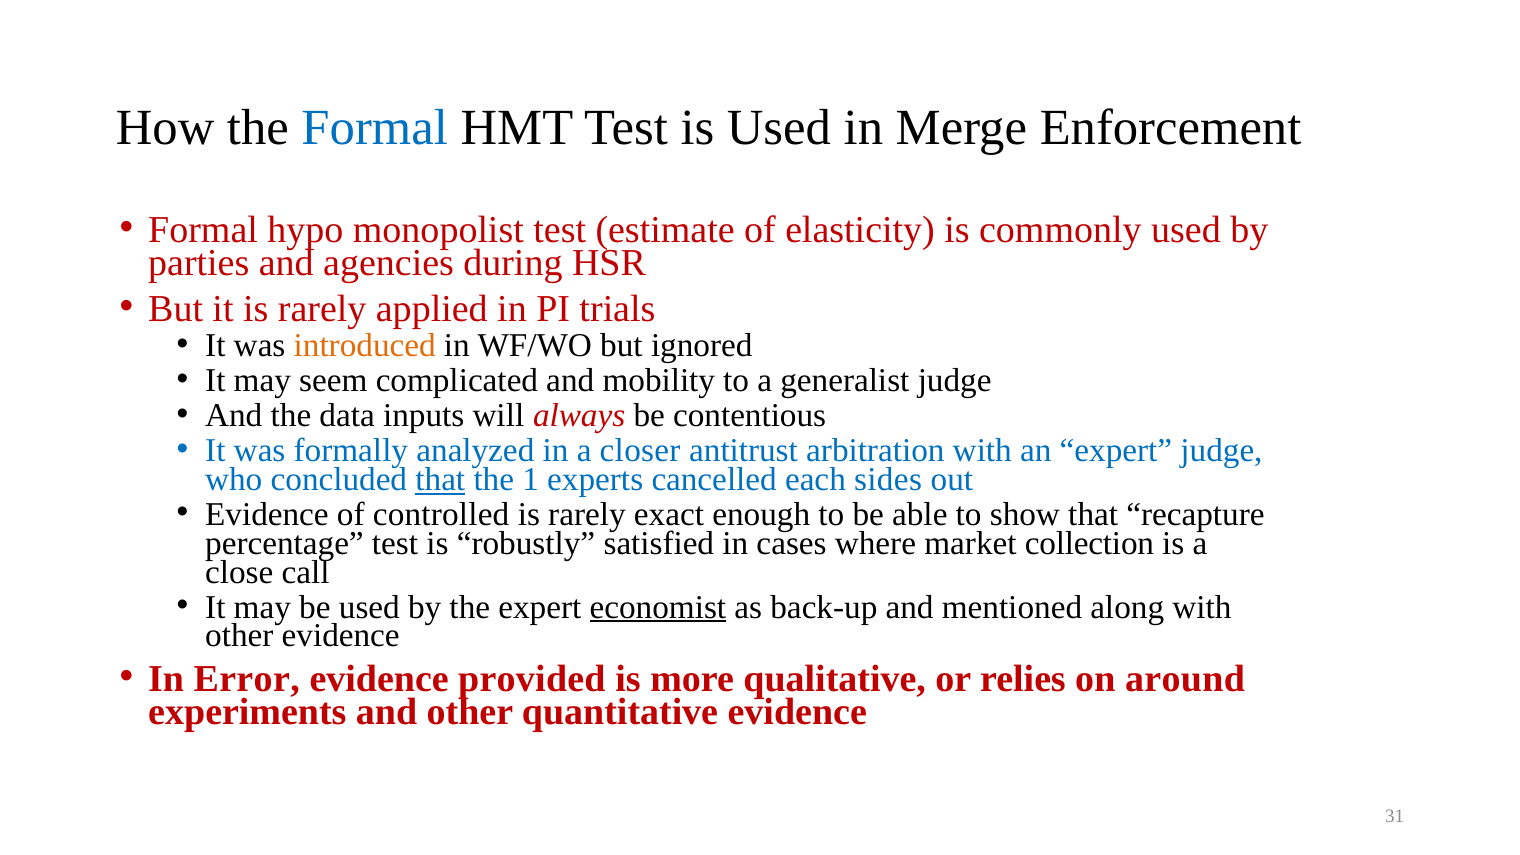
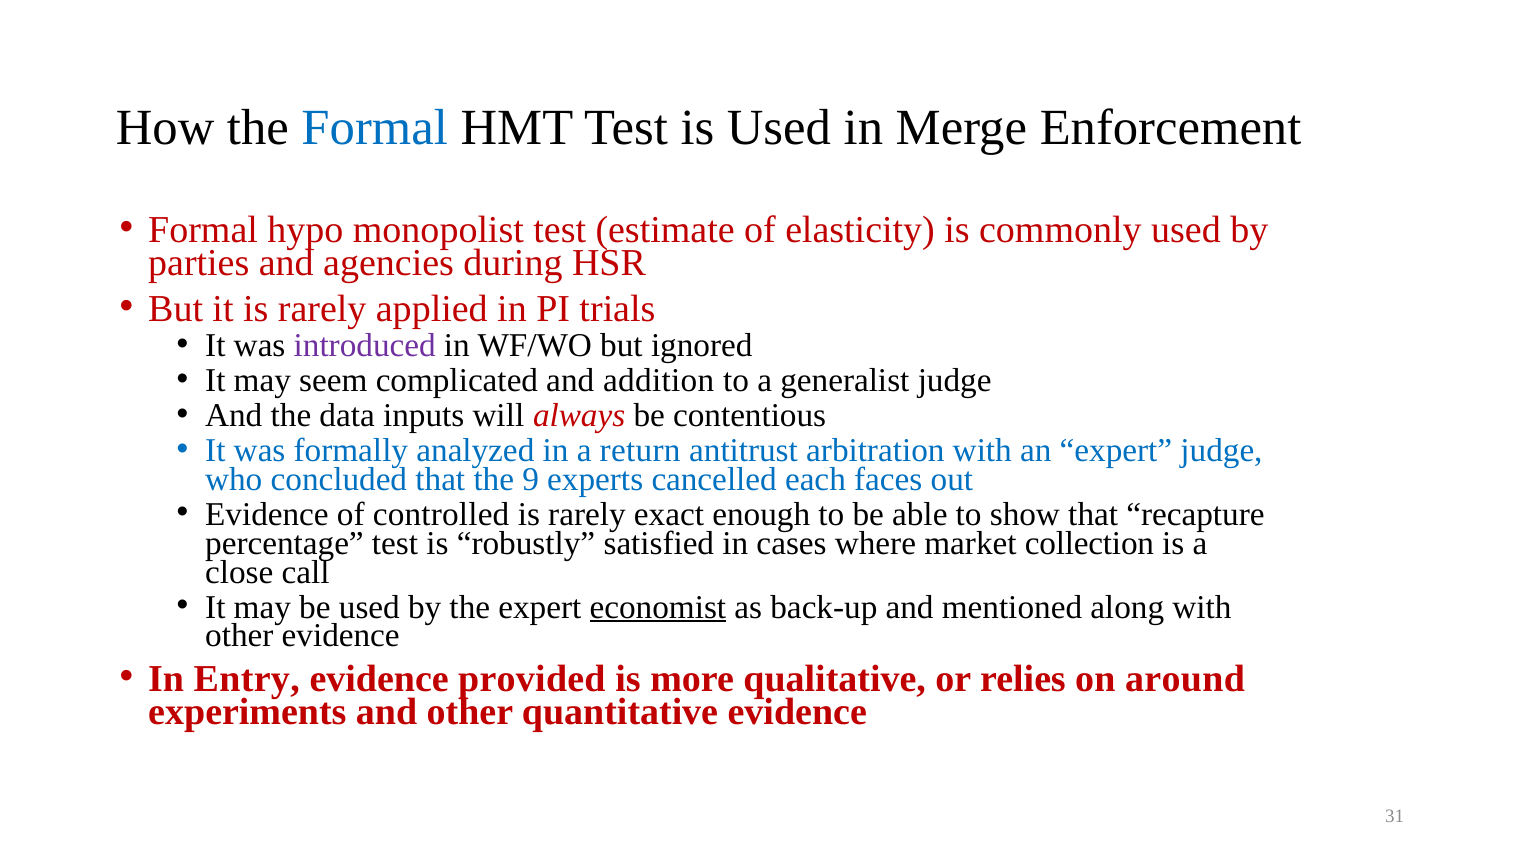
introduced colour: orange -> purple
mobility: mobility -> addition
closer: closer -> return
that at (440, 480) underline: present -> none
1: 1 -> 9
sides: sides -> faces
Error: Error -> Entry
